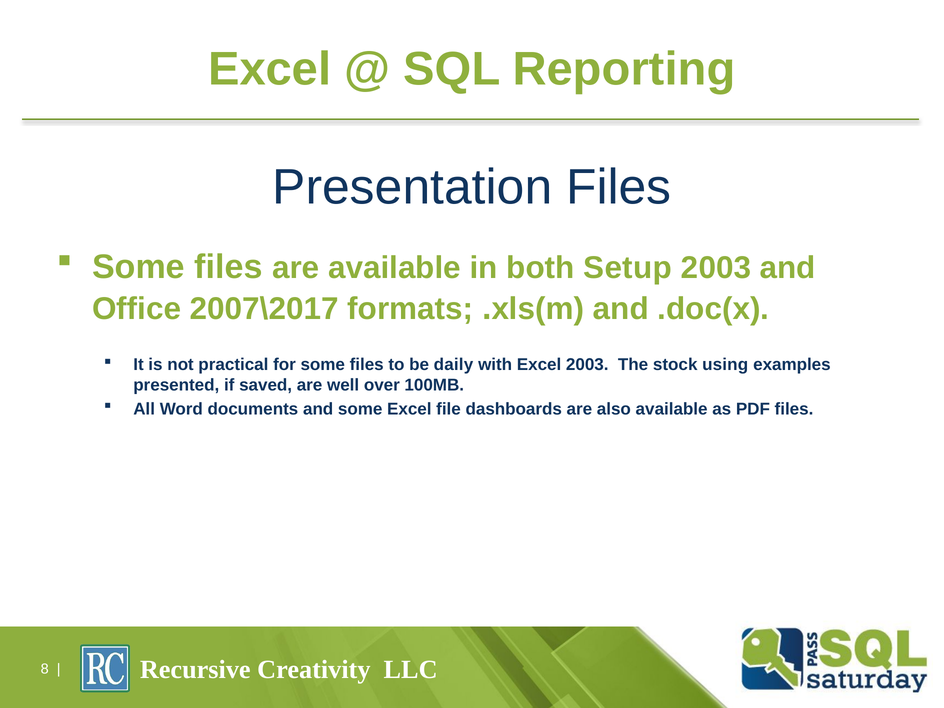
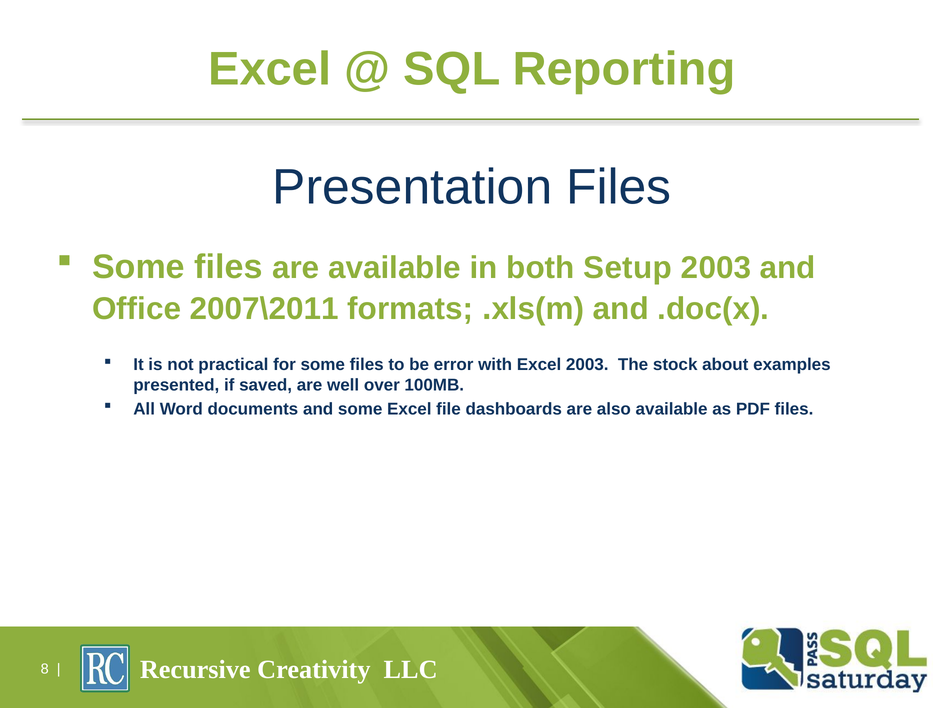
2007\2017: 2007\2017 -> 2007\2011
daily: daily -> error
using: using -> about
